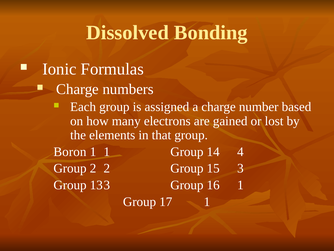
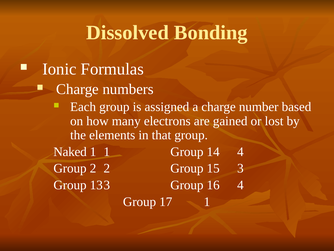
Boron: Boron -> Naked
16 1: 1 -> 4
